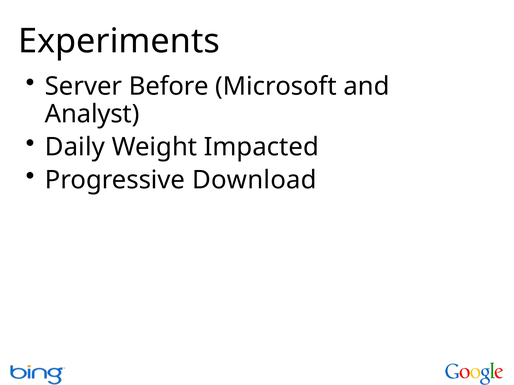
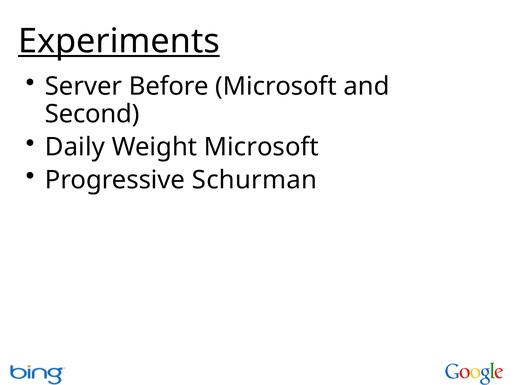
Experiments underline: none -> present
Analyst: Analyst -> Second
Weight Impacted: Impacted -> Microsoft
Download: Download -> Schurman
